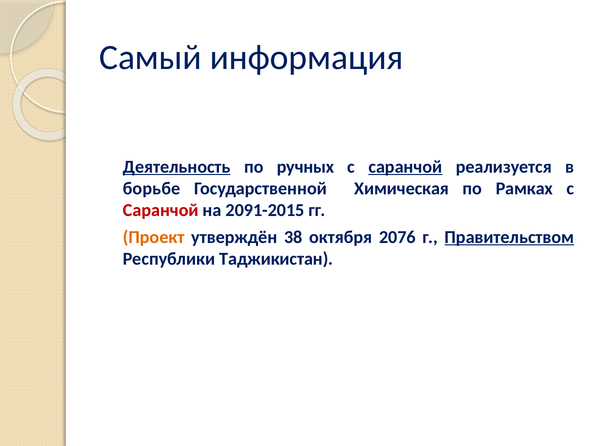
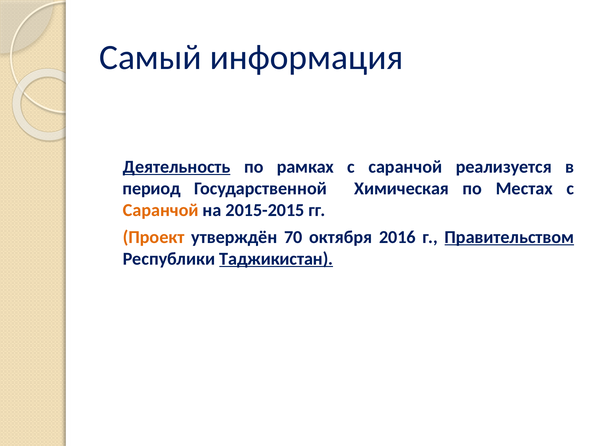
ручных: ручных -> рамках
саранчой at (405, 167) underline: present -> none
борьбе: борьбе -> период
Рамках: Рамках -> Местах
Саранчой at (161, 210) colour: red -> orange
2091-2015: 2091-2015 -> 2015-2015
38: 38 -> 70
2076: 2076 -> 2016
Таджикистан underline: none -> present
